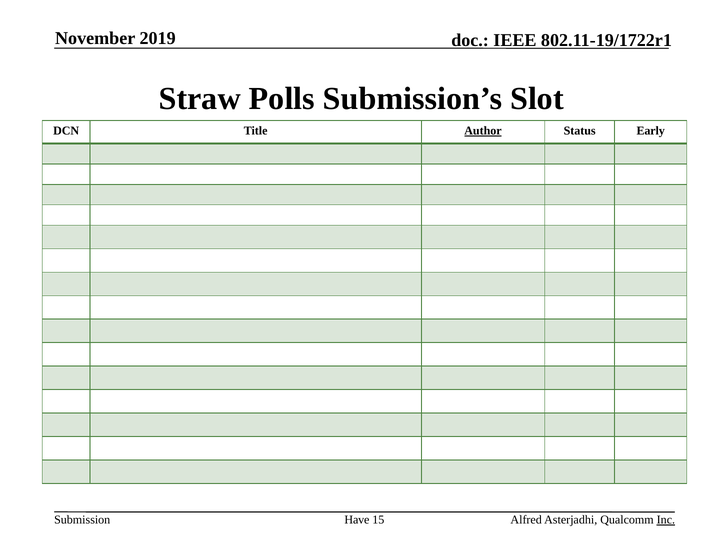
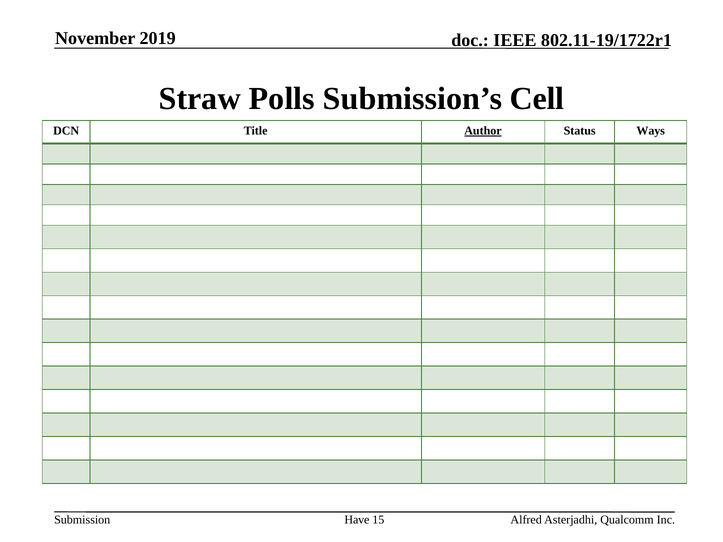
Slot: Slot -> Cell
Early: Early -> Ways
Inc underline: present -> none
